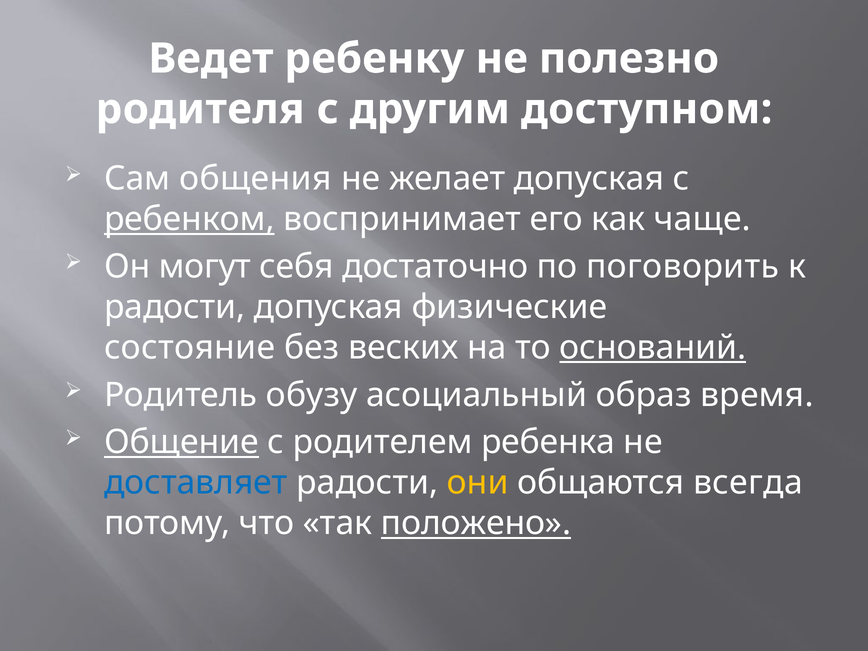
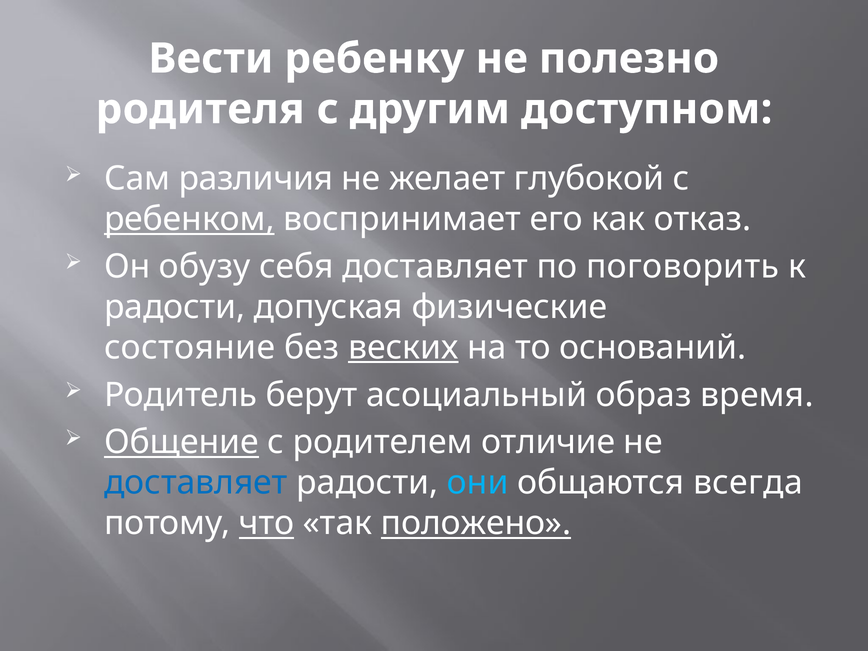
Ведет: Ведет -> Вести
общения: общения -> различия
желает допуская: допуская -> глубокой
чаще: чаще -> отказ
могут: могут -> обузу
себя достаточно: достаточно -> доставляет
веских underline: none -> present
оснований underline: present -> none
обузу: обузу -> берут
ребенка: ребенка -> отличие
они colour: yellow -> light blue
что underline: none -> present
